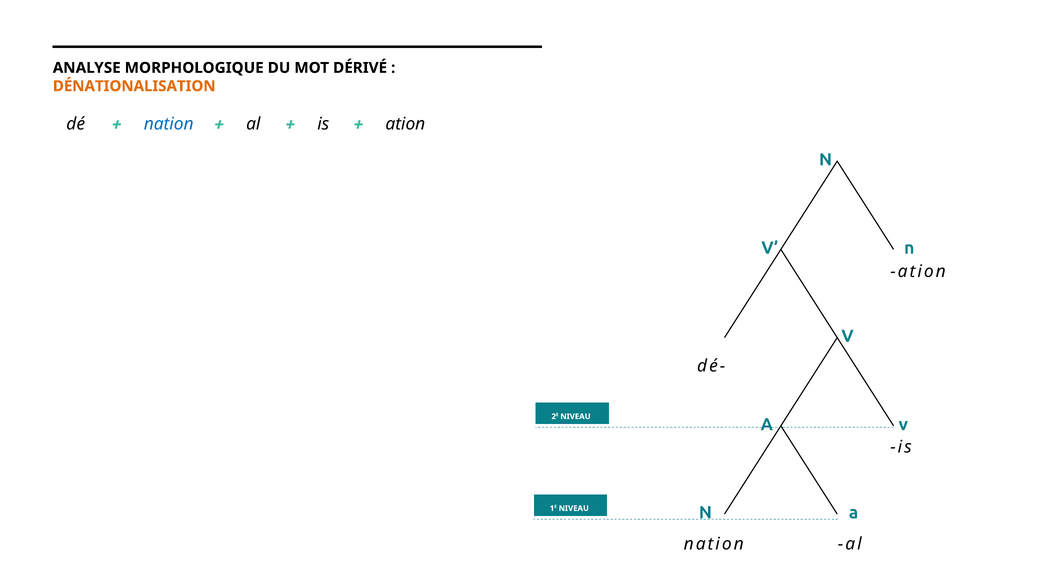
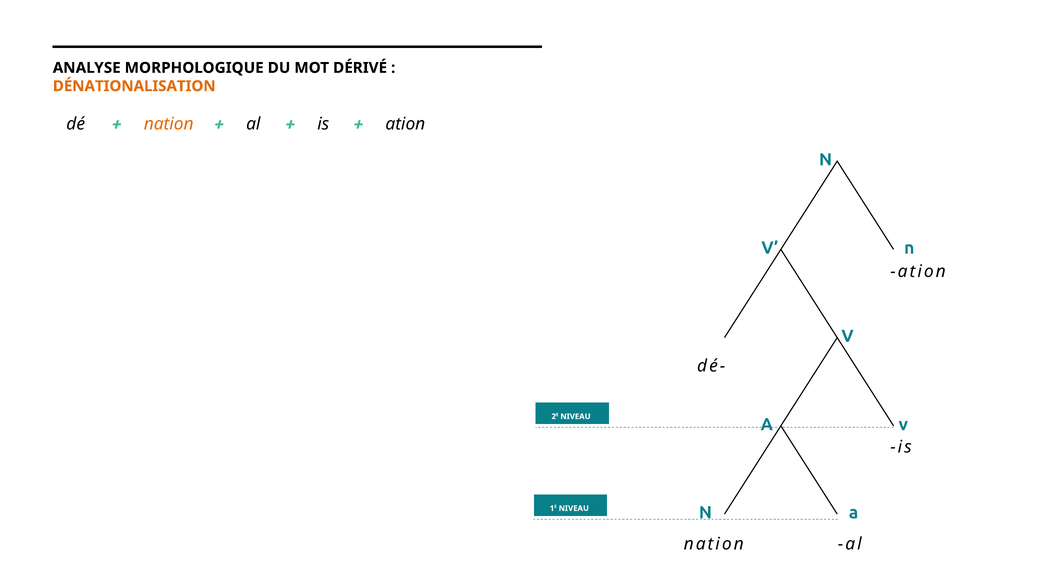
nation at (169, 124) colour: blue -> orange
